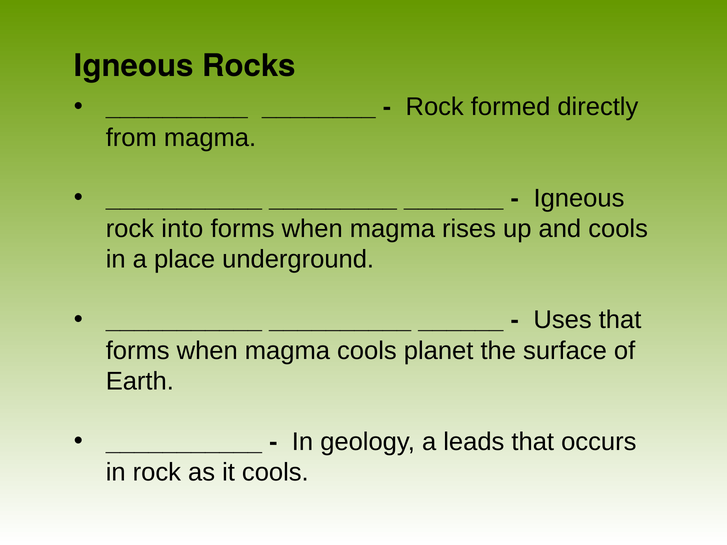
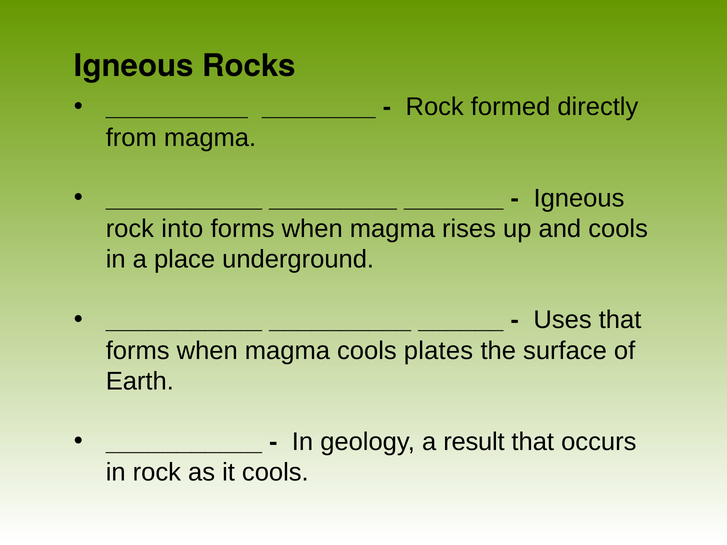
planet: planet -> plates
leads: leads -> result
